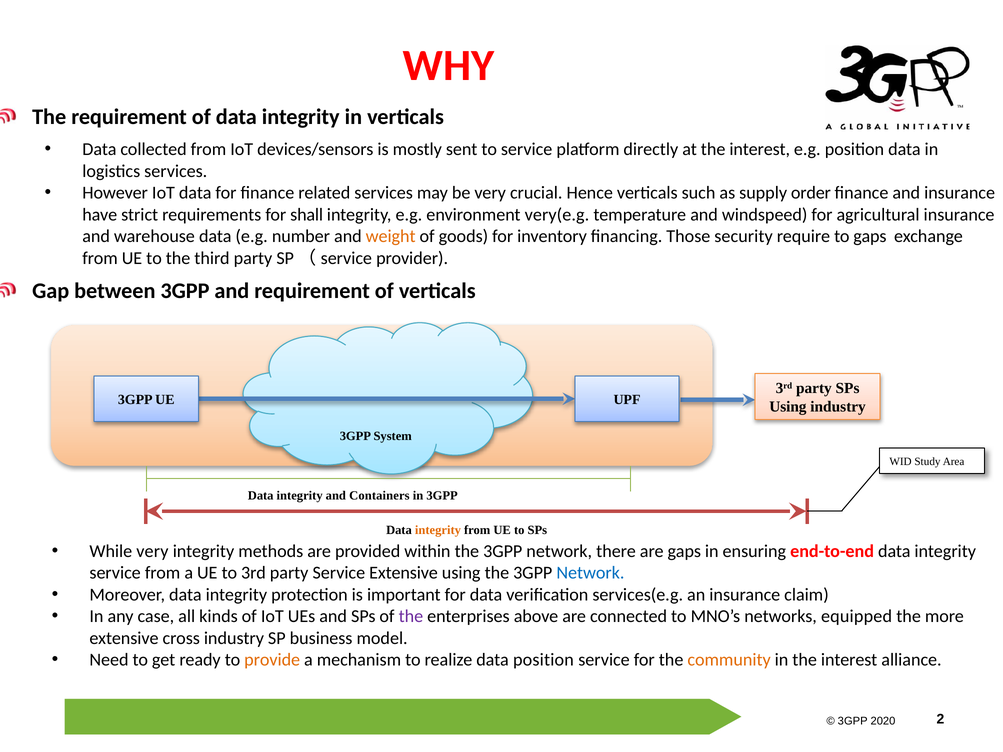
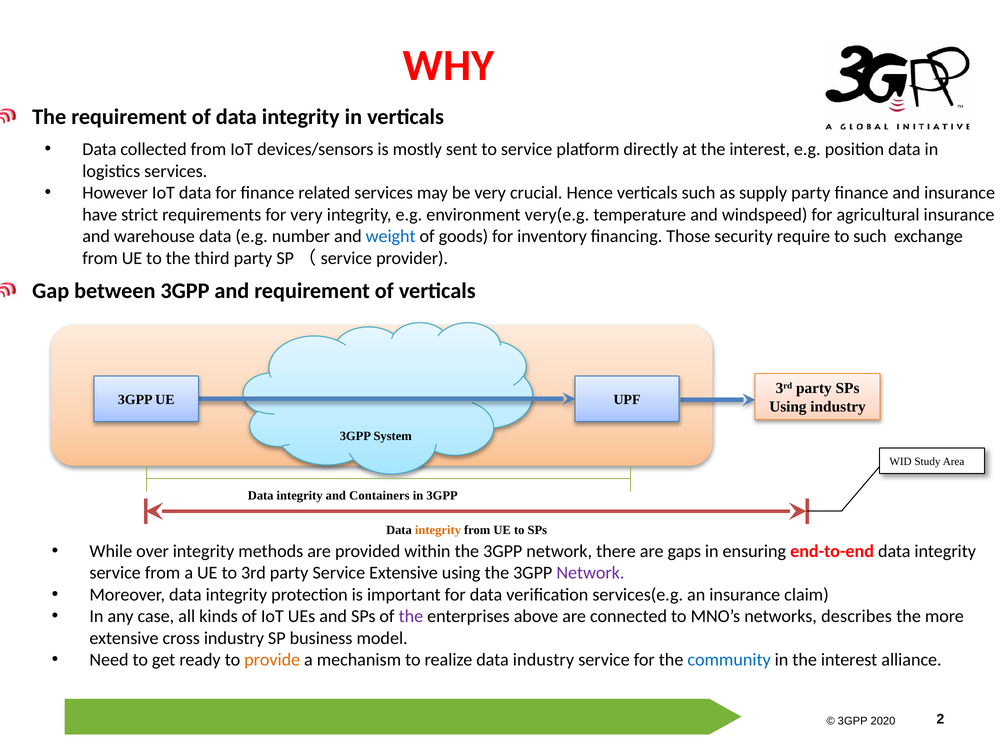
supply order: order -> party
for shall: shall -> very
weight colour: orange -> blue
to gaps: gaps -> such
While very: very -> over
Network at (590, 573) colour: blue -> purple
equipped: equipped -> describes
data position: position -> industry
community colour: orange -> blue
